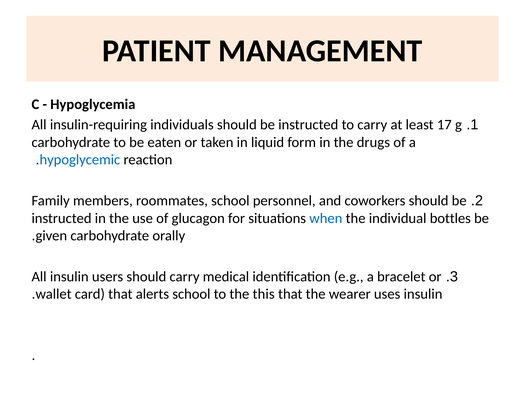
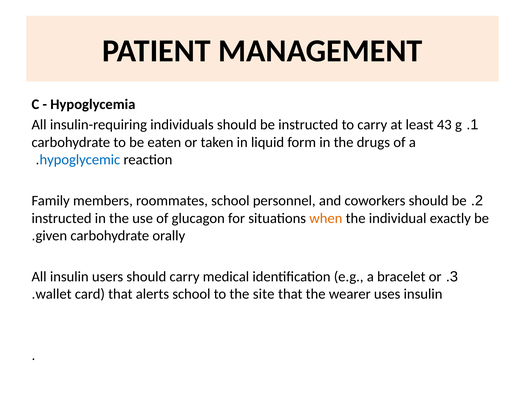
17: 17 -> 43
when colour: blue -> orange
bottles: bottles -> exactly
this: this -> site
